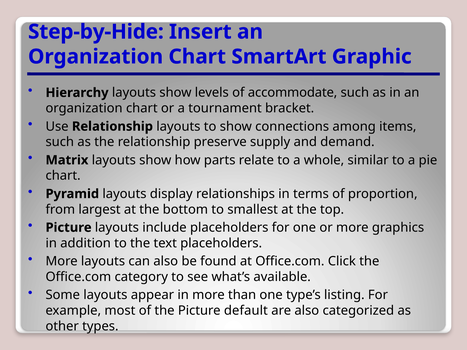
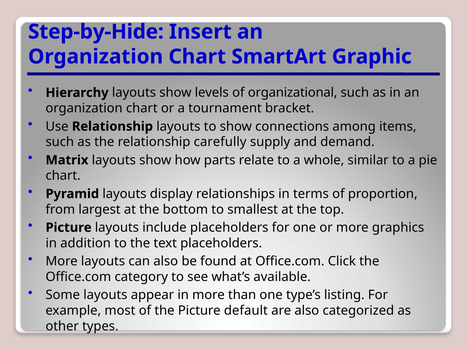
accommodate: accommodate -> organizational
preserve: preserve -> carefully
